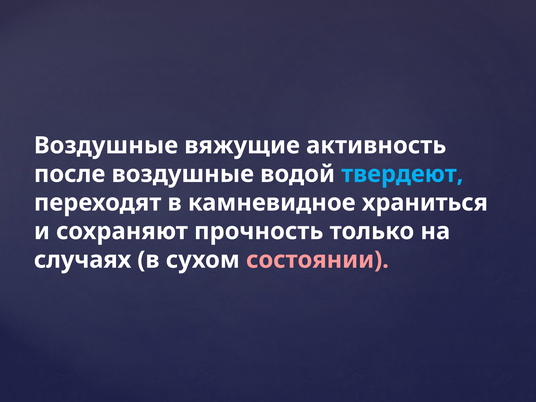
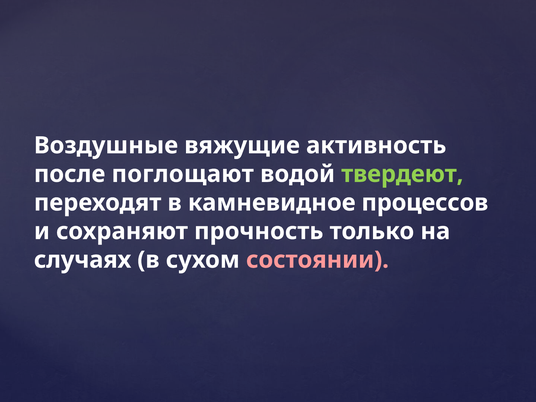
после воздушные: воздушные -> поглощают
твердеют colour: light blue -> light green
храниться: храниться -> процессов
